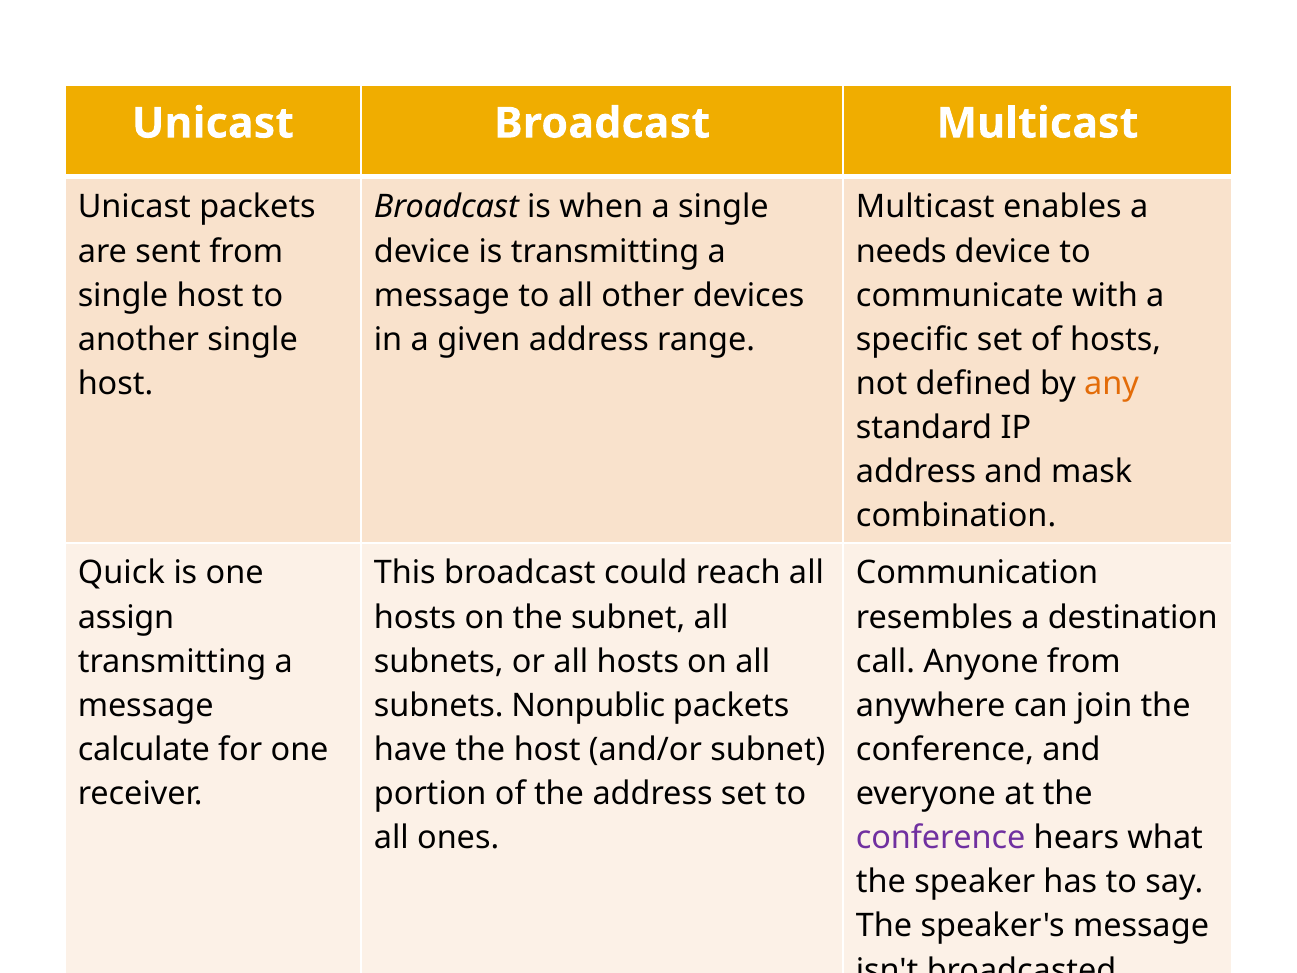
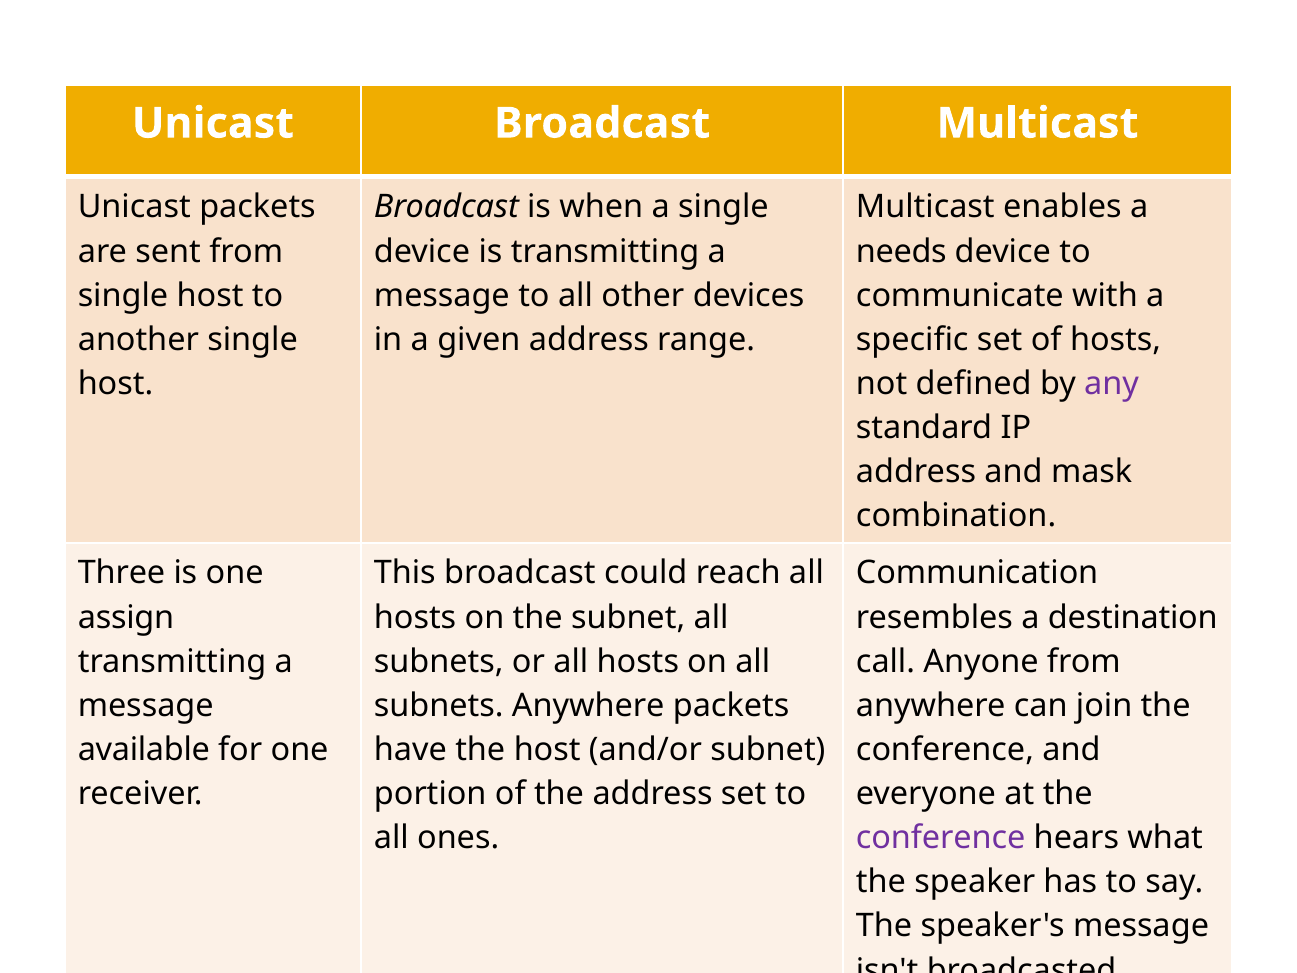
any colour: orange -> purple
Quick: Quick -> Three
subnets Nonpublic: Nonpublic -> Anywhere
calculate: calculate -> available
